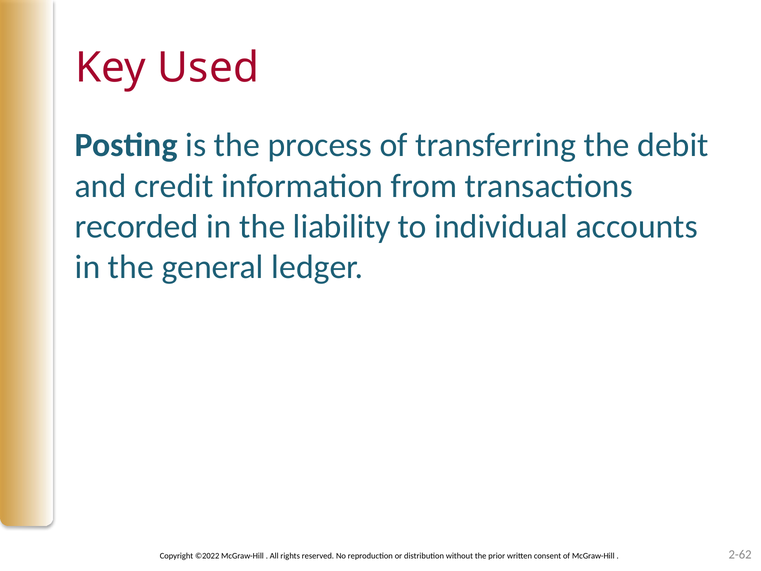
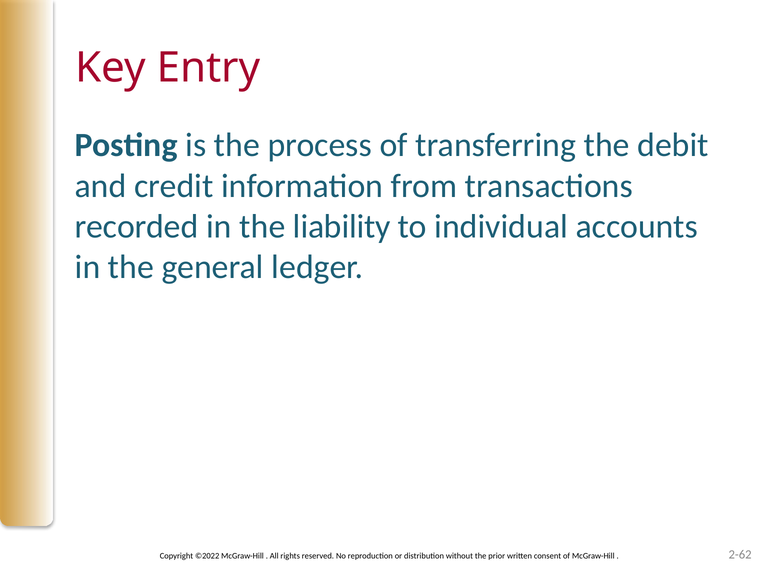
Used: Used -> Entry
